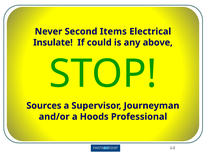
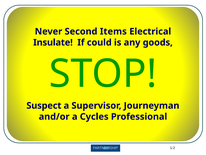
above: above -> goods
Sources: Sources -> Suspect
Hoods: Hoods -> Cycles
